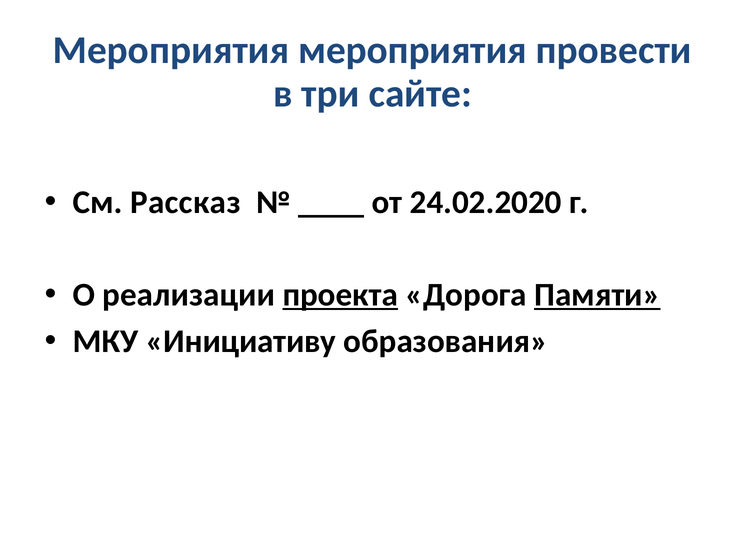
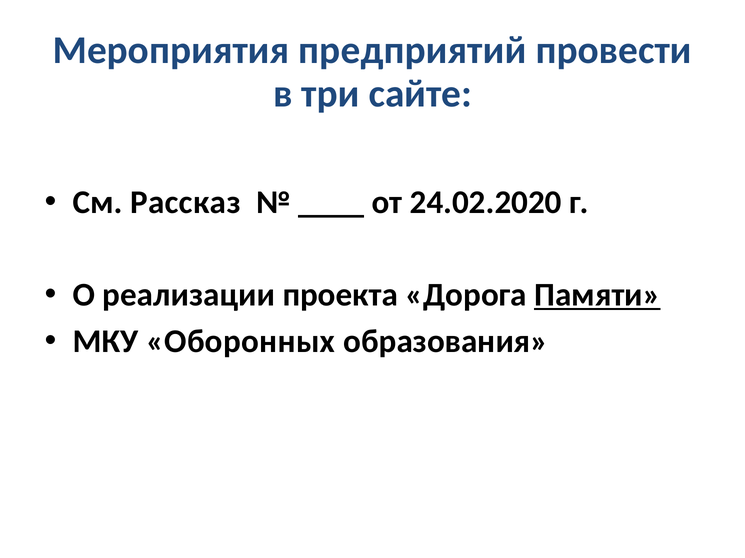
Мероприятия мероприятия: мероприятия -> предприятий
проекта underline: present -> none
Инициативу: Инициативу -> Оборонных
